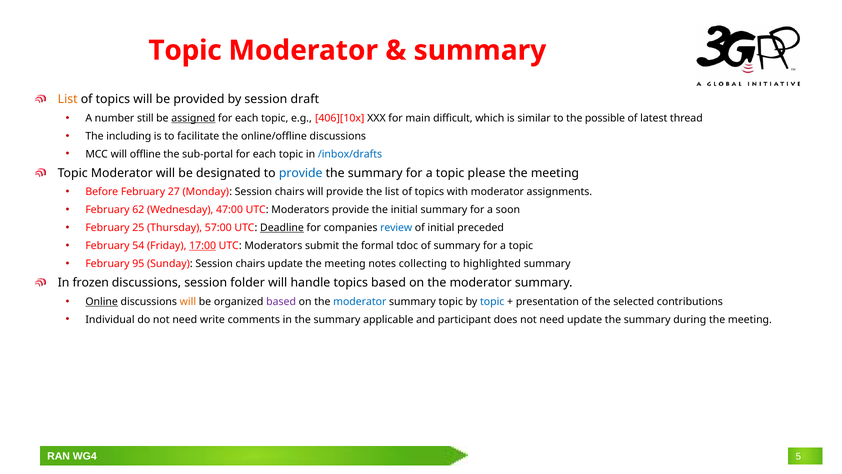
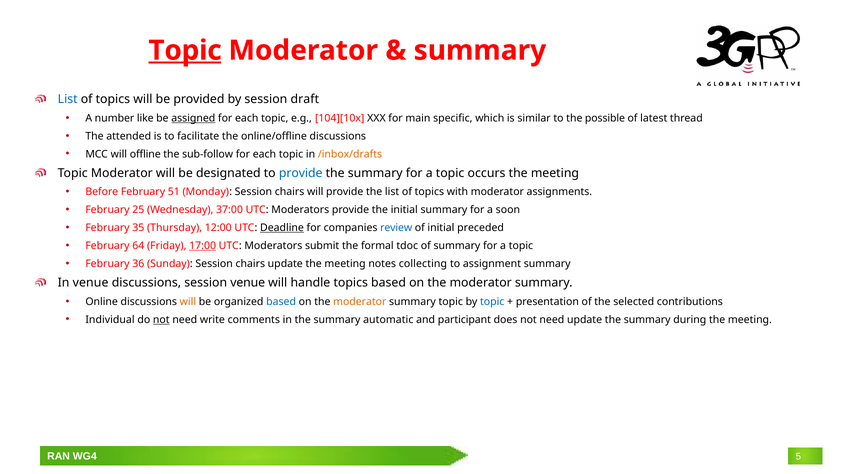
Topic at (185, 50) underline: none -> present
List at (68, 99) colour: orange -> blue
still: still -> like
406][10x: 406][10x -> 104][10x
difficult: difficult -> specific
including: including -> attended
sub-portal: sub-portal -> sub-follow
/inbox/drafts colour: blue -> orange
please: please -> occurs
27: 27 -> 51
62: 62 -> 25
47:00: 47:00 -> 37:00
25: 25 -> 35
57:00: 57:00 -> 12:00
54: 54 -> 64
95: 95 -> 36
highlighted: highlighted -> assignment
In frozen: frozen -> venue
session folder: folder -> venue
Online underline: present -> none
based at (281, 301) colour: purple -> blue
moderator at (360, 301) colour: blue -> orange
not at (161, 319) underline: none -> present
applicable: applicable -> automatic
